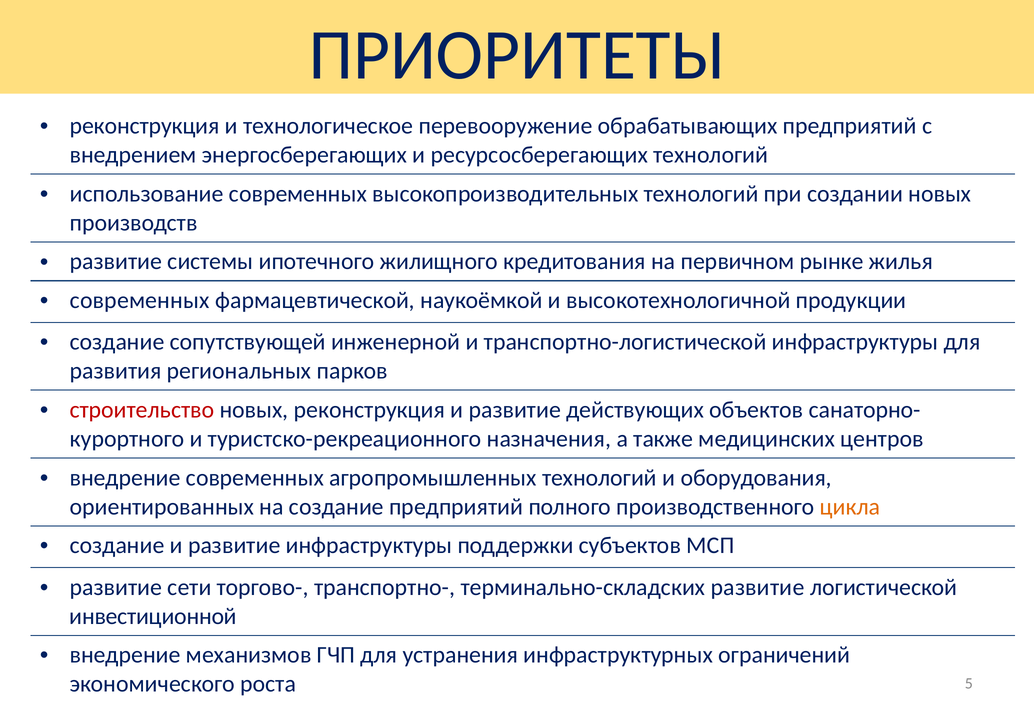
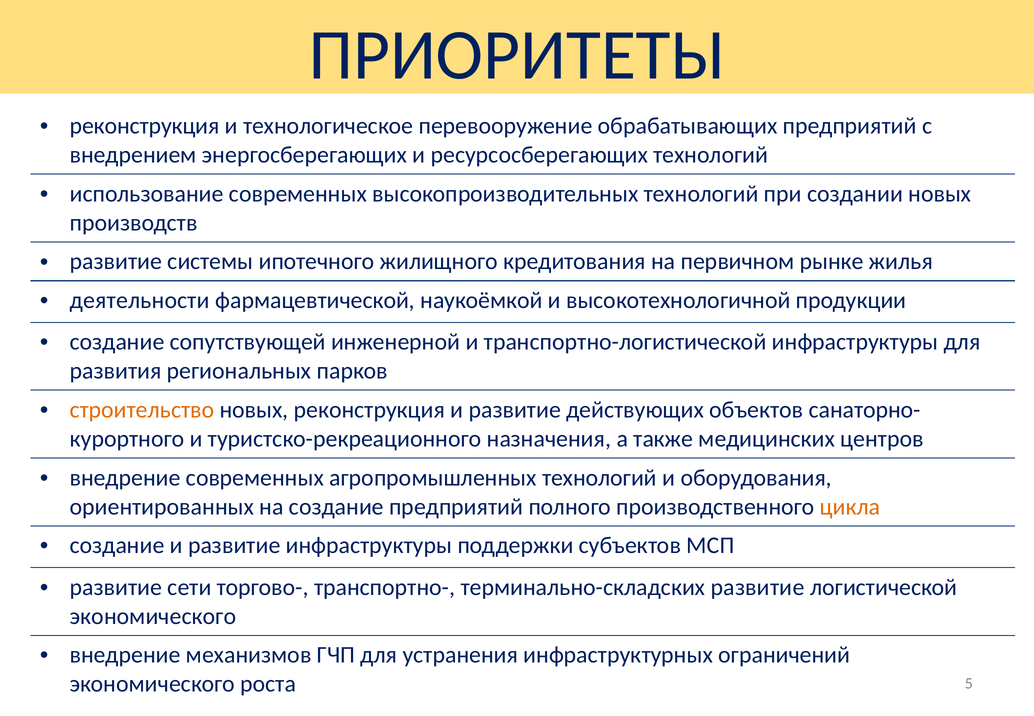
современных at (140, 300): современных -> деятельности
строительство colour: red -> orange
инвестиционной at (153, 616): инвестиционной -> экономического
